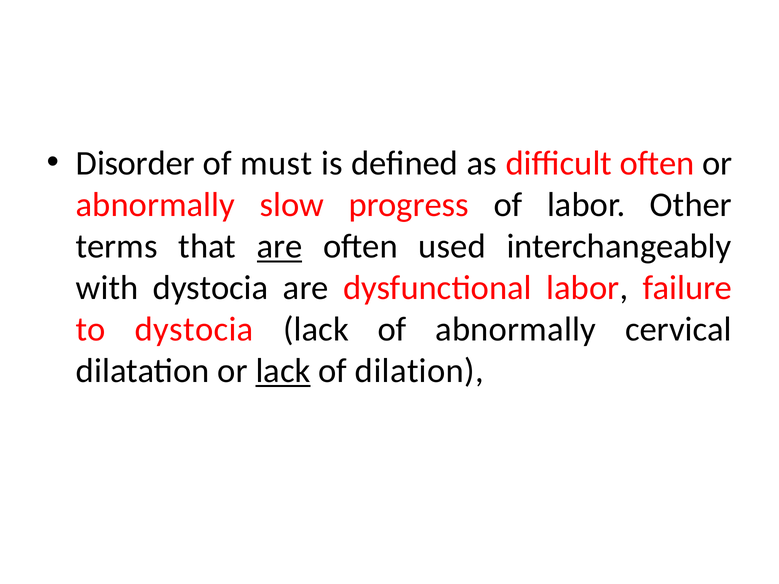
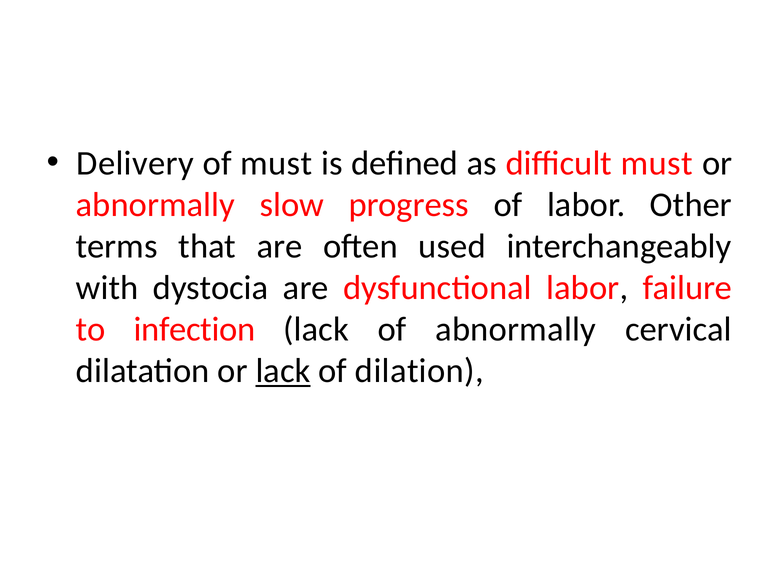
Disorder: Disorder -> Delivery
difficult often: often -> must
are at (280, 247) underline: present -> none
to dystocia: dystocia -> infection
